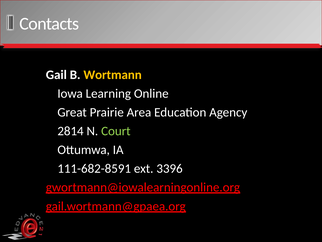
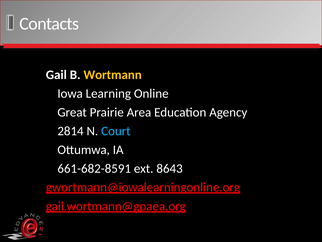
Court colour: light green -> light blue
111-682-8591: 111-682-8591 -> 661-682-8591
3396: 3396 -> 8643
